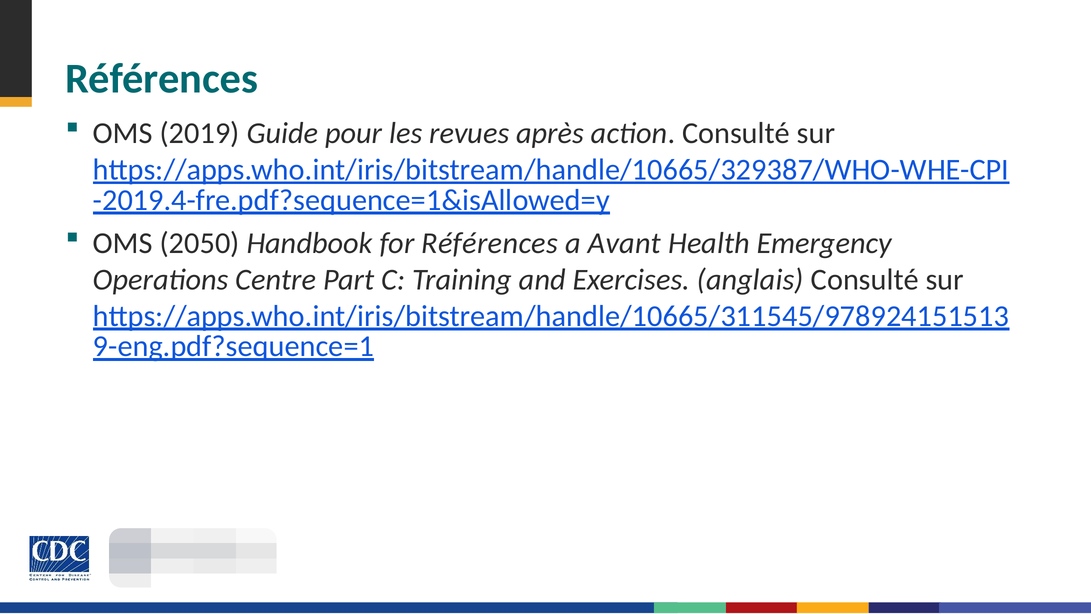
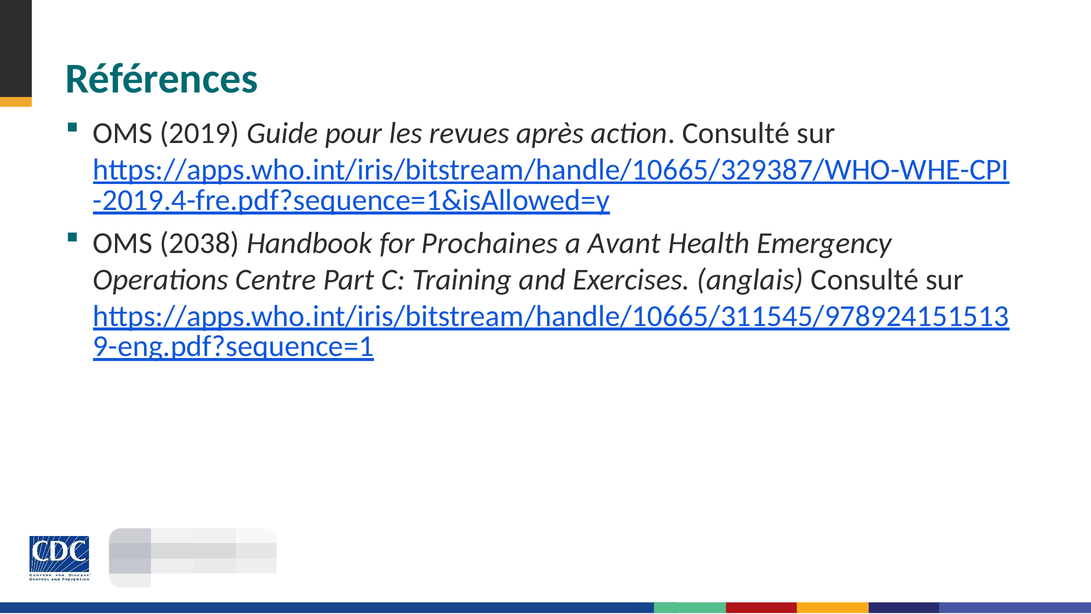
2050: 2050 -> 2038
for Références: Références -> Prochaines
